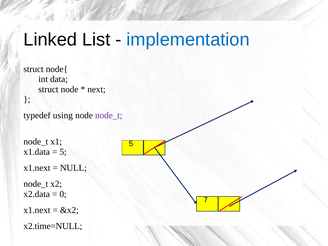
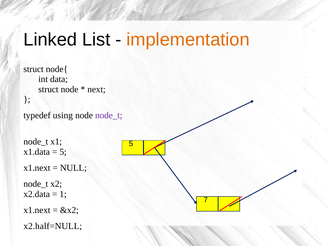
implementation colour: blue -> orange
0: 0 -> 1
x2.time=NULL: x2.time=NULL -> x2.half=NULL
